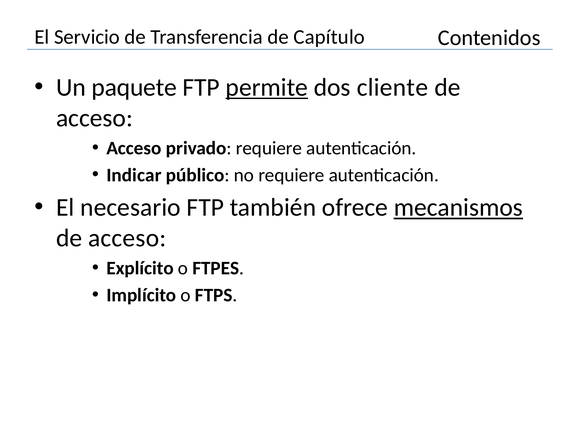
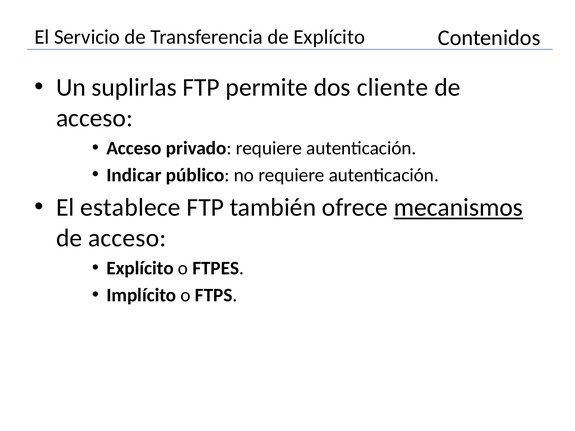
de Capítulo: Capítulo -> Explícito
paquete: paquete -> suplirlas
permite underline: present -> none
necesario: necesario -> establece
